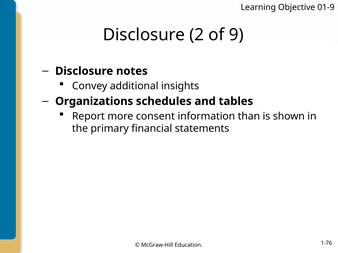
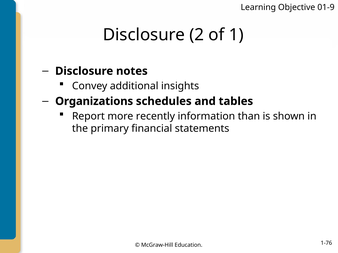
9: 9 -> 1
consent: consent -> recently
